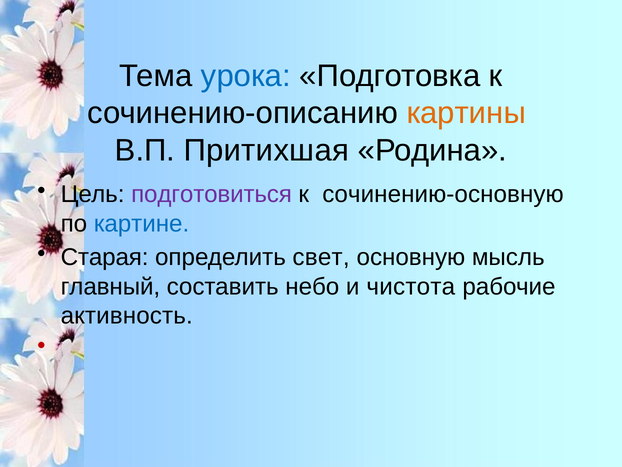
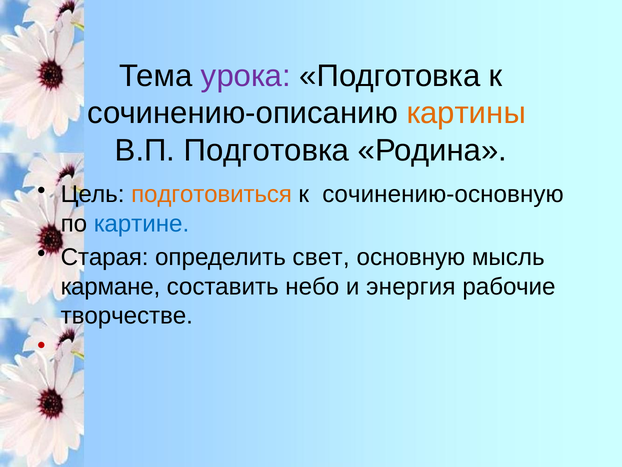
урока colour: blue -> purple
В.П Притихшая: Притихшая -> Подготовка
подготовиться colour: purple -> orange
главный: главный -> кармане
чистота: чистота -> энергия
активность: активность -> творчестве
